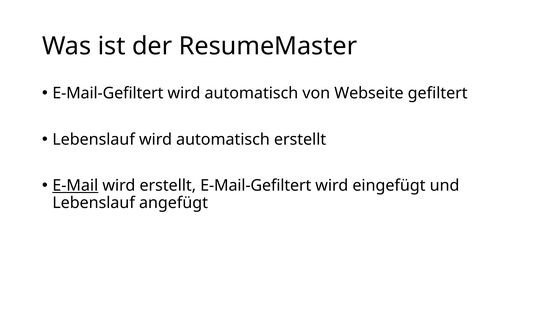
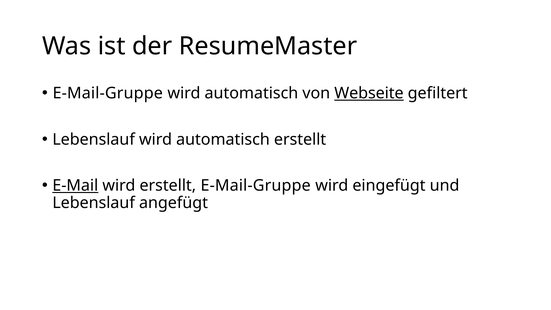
E-Mail-Gefiltert at (108, 93): E-Mail-Gefiltert -> E-Mail-Gruppe
Webseite underline: none -> present
erstellt E-Mail-Gefiltert: E-Mail-Gefiltert -> E-Mail-Gruppe
